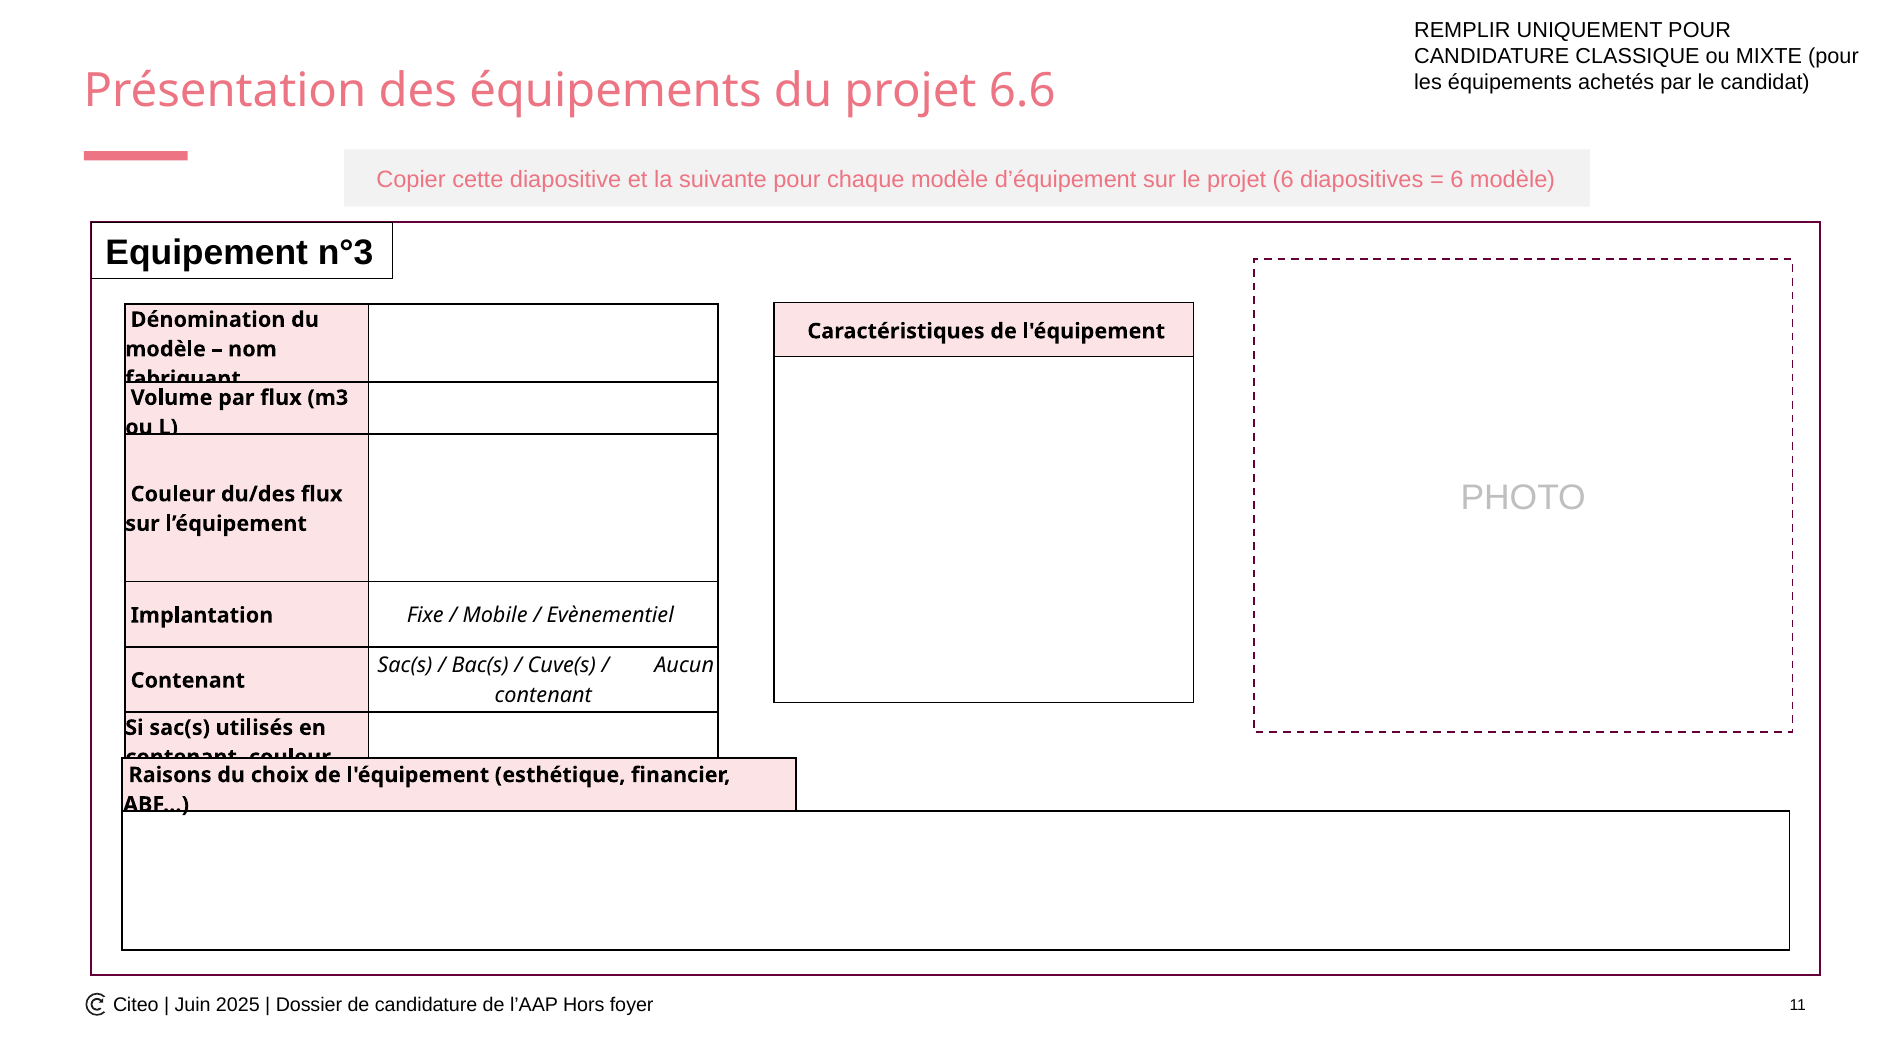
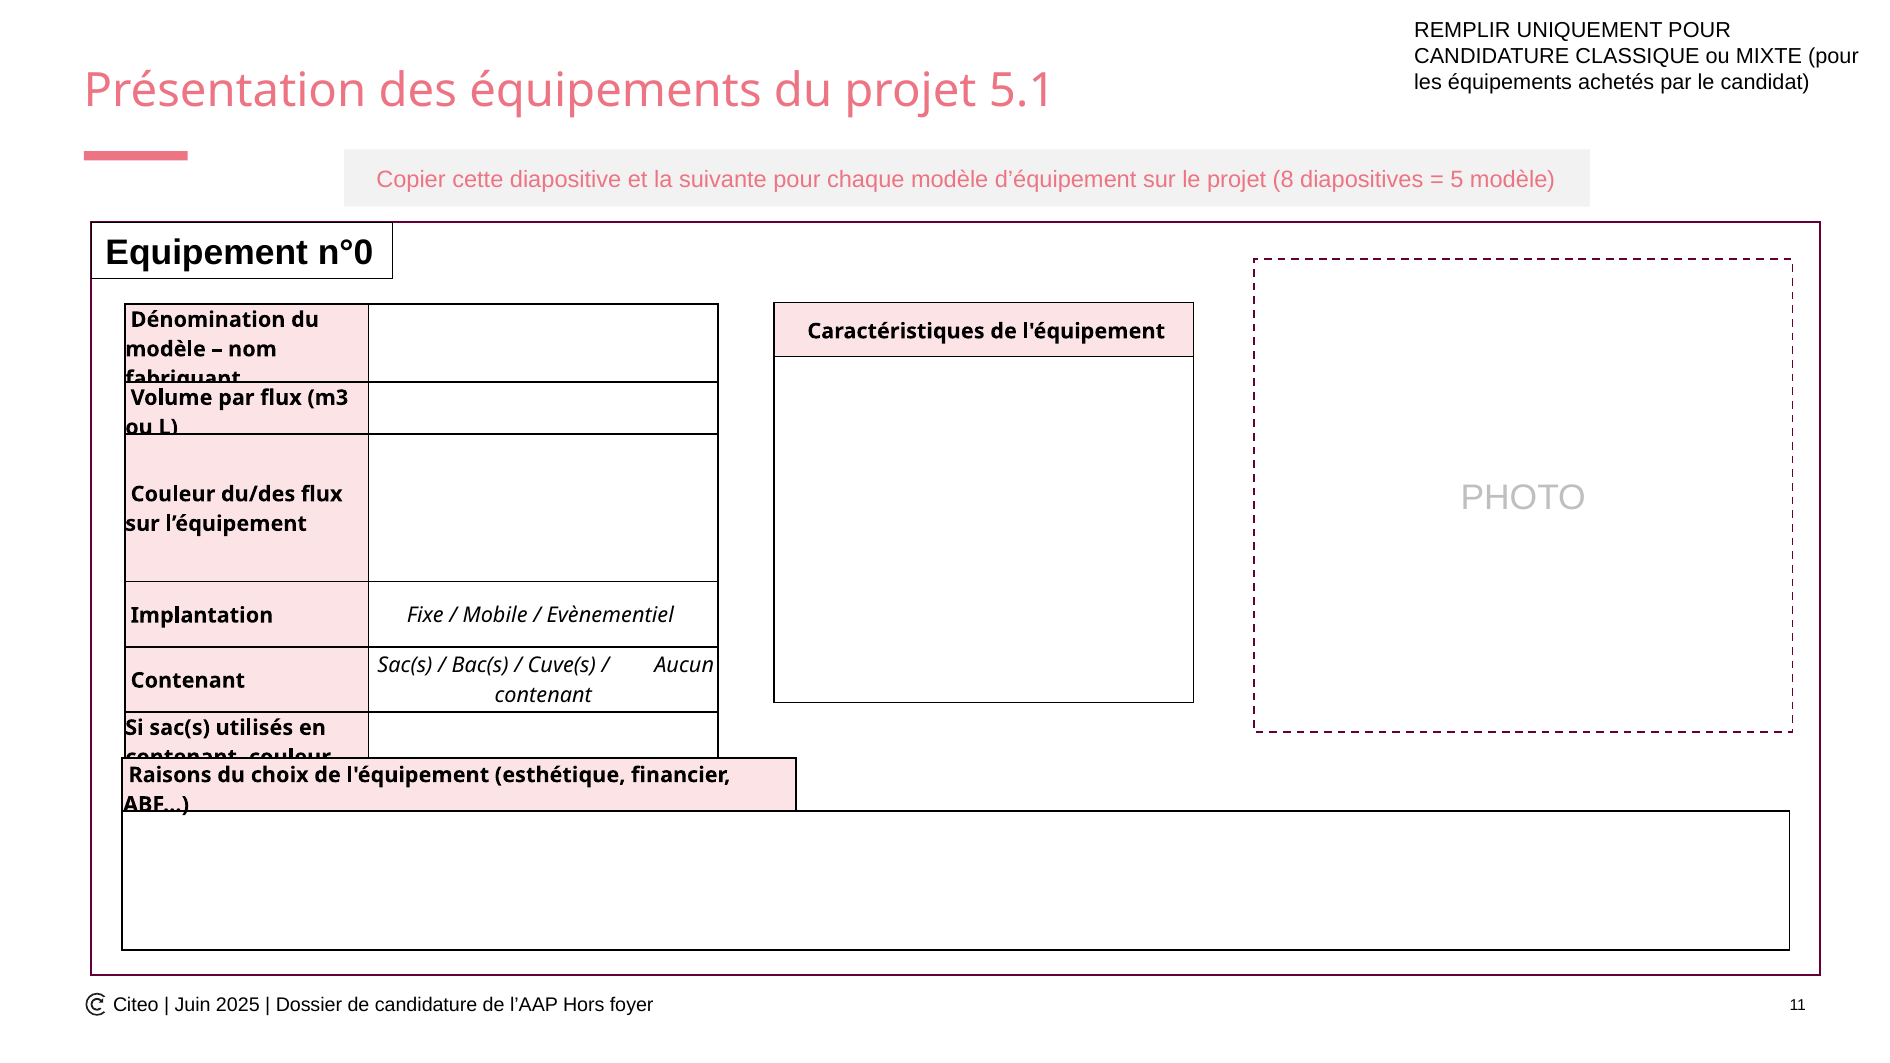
6.6: 6.6 -> 5.1
projet 6: 6 -> 8
6 at (1457, 180): 6 -> 5
n°3: n°3 -> n°0
